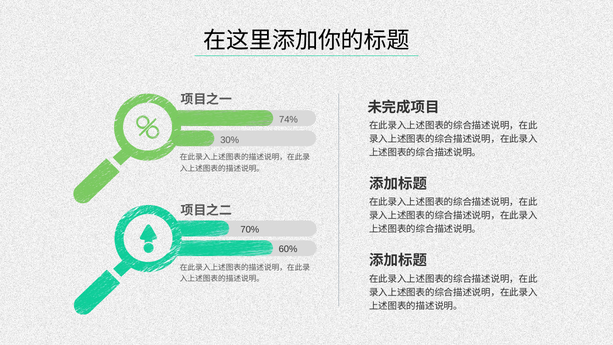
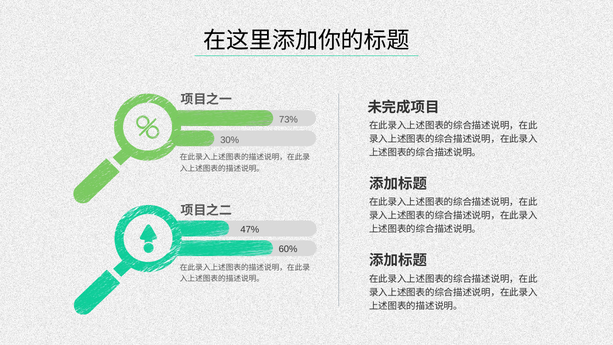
74%: 74% -> 73%
70%: 70% -> 47%
